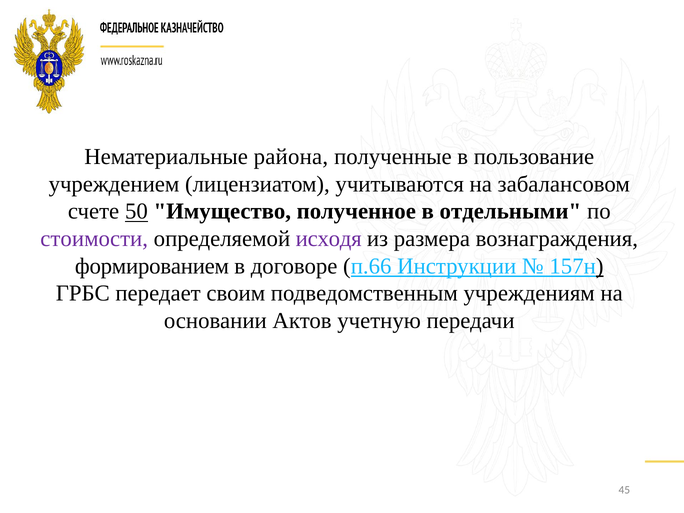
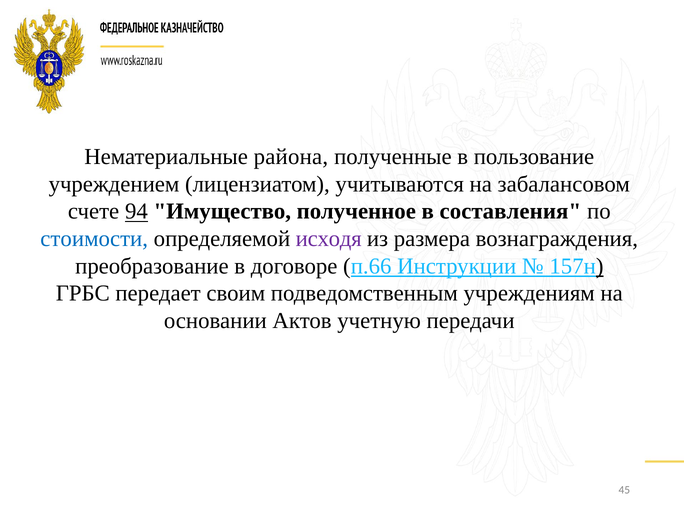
50: 50 -> 94
отдельными: отдельными -> составления
стоимости colour: purple -> blue
формированием: формированием -> преобразование
